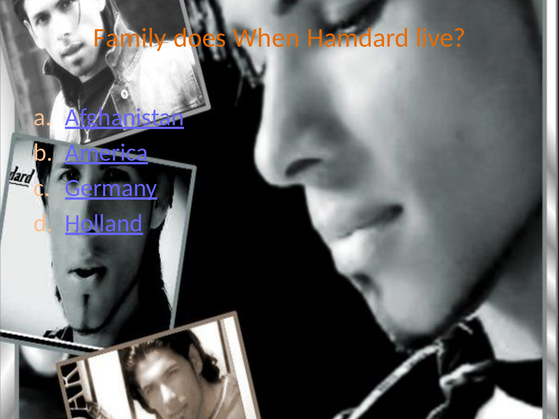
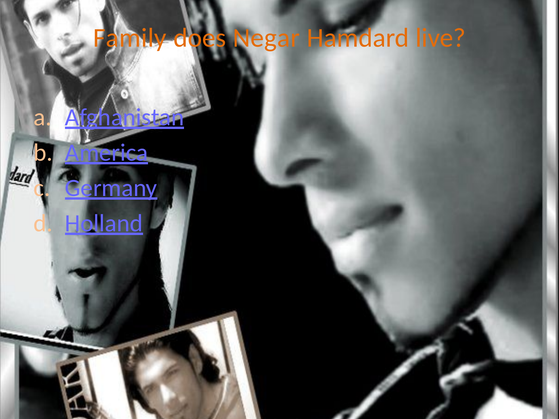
When: When -> Negar
